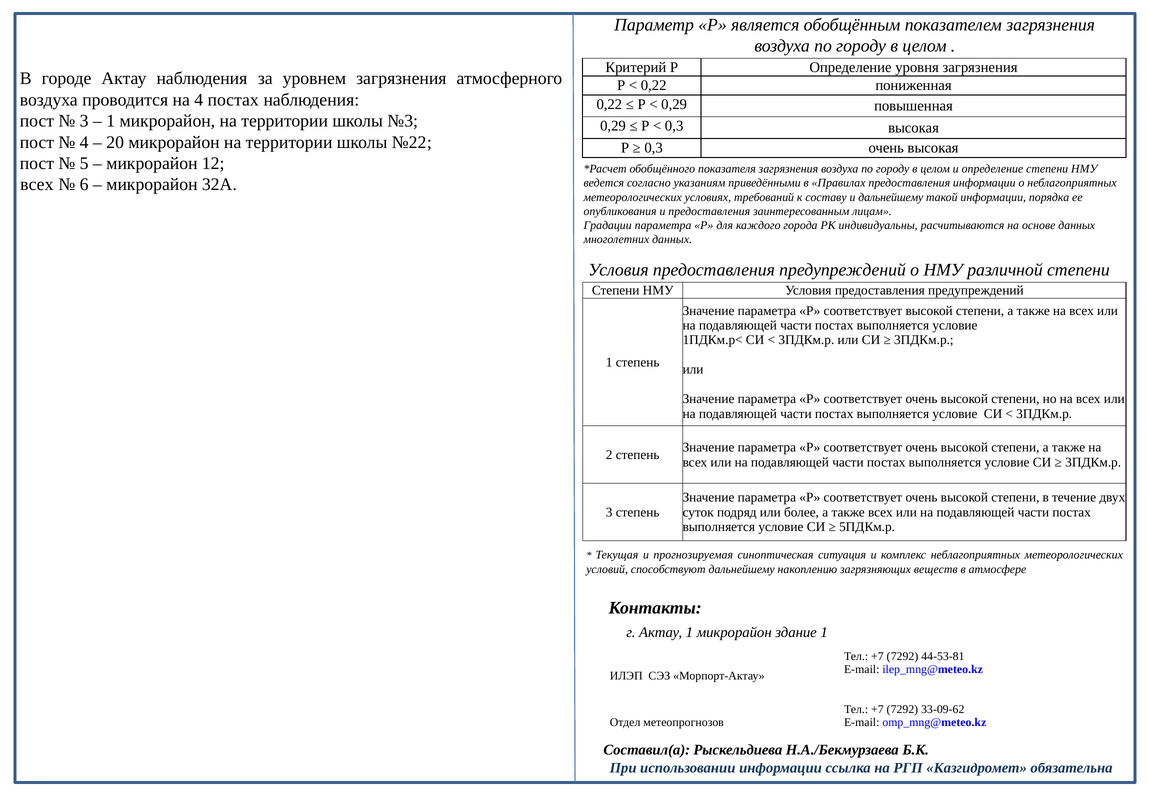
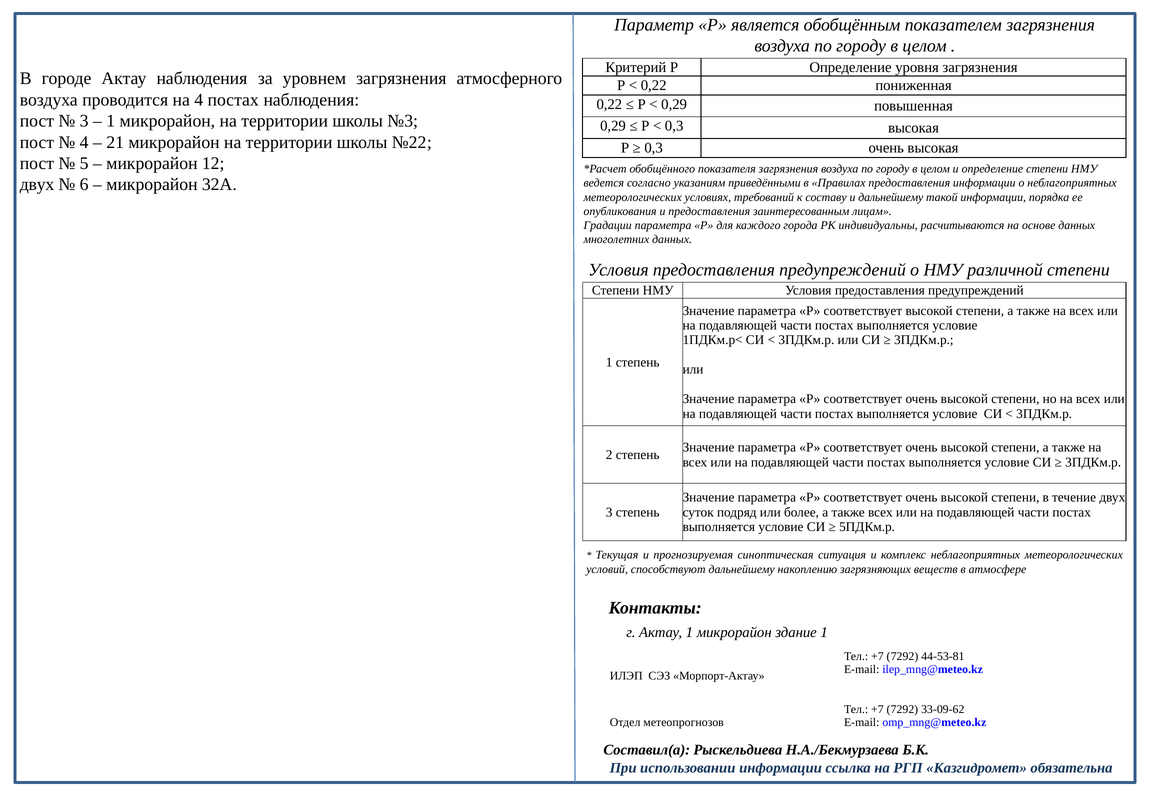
20: 20 -> 21
всех at (37, 185): всех -> двух
